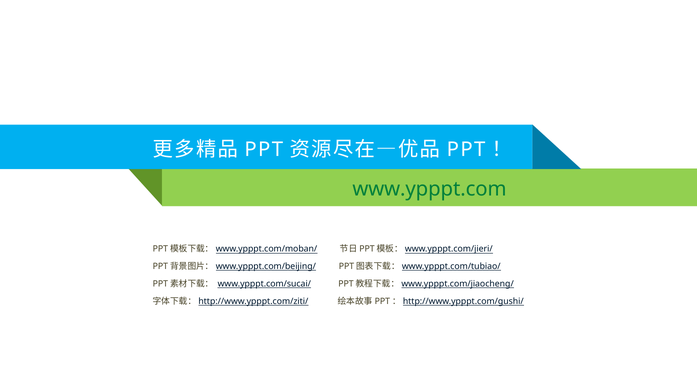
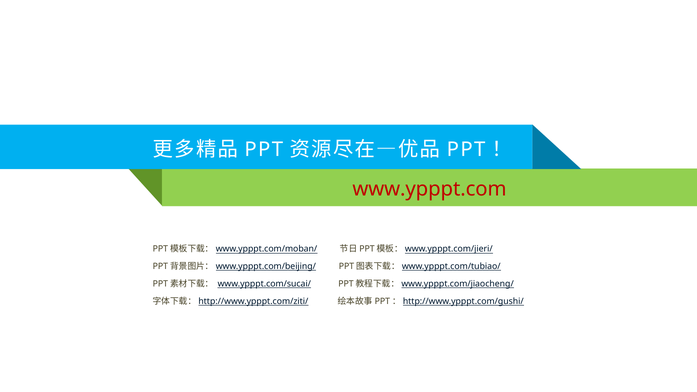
www.ypppt.com colour: green -> red
